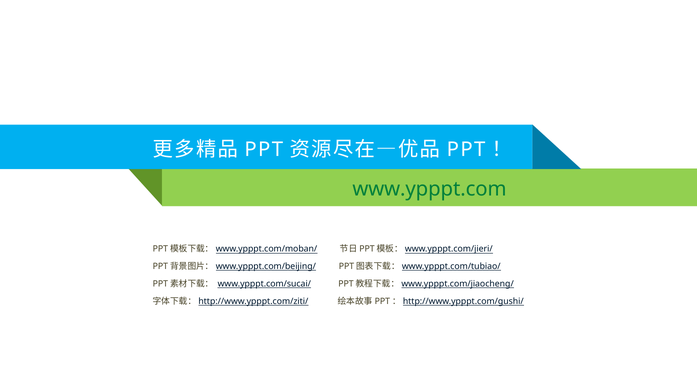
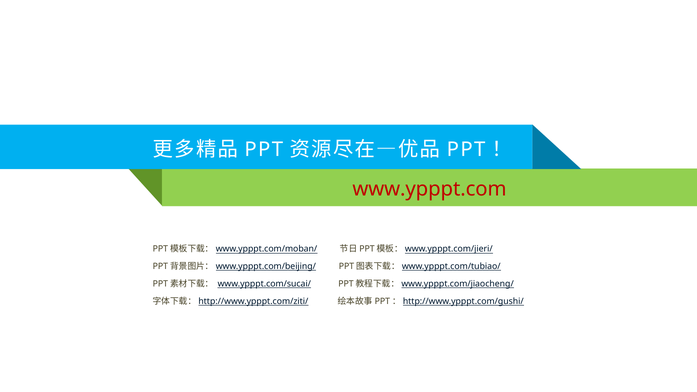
www.ypppt.com colour: green -> red
